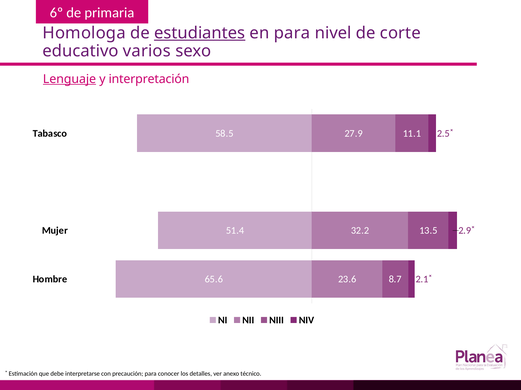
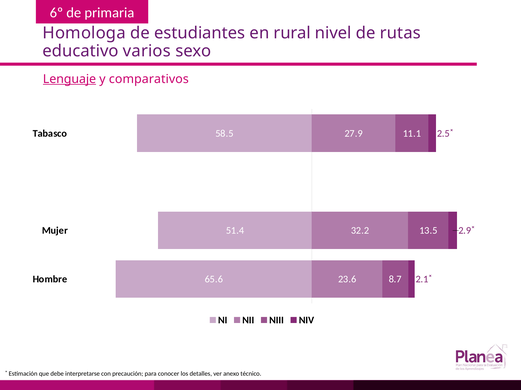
estudiantes underline: present -> none
en para: para -> rural
corte: corte -> rutas
interpretación: interpretación -> comparativos
